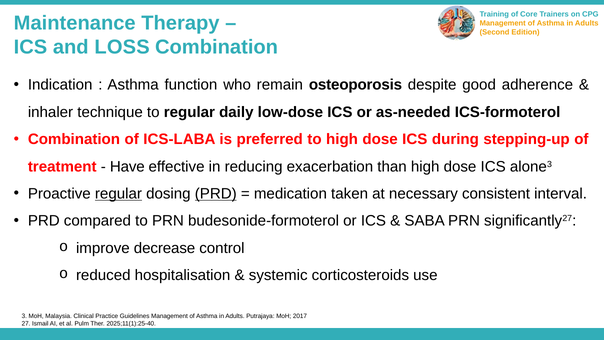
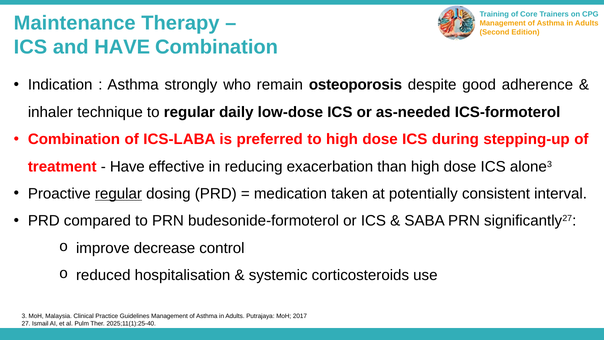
and LOSS: LOSS -> HAVE
function: function -> strongly
PRD at (216, 194) underline: present -> none
necessary: necessary -> potentially
